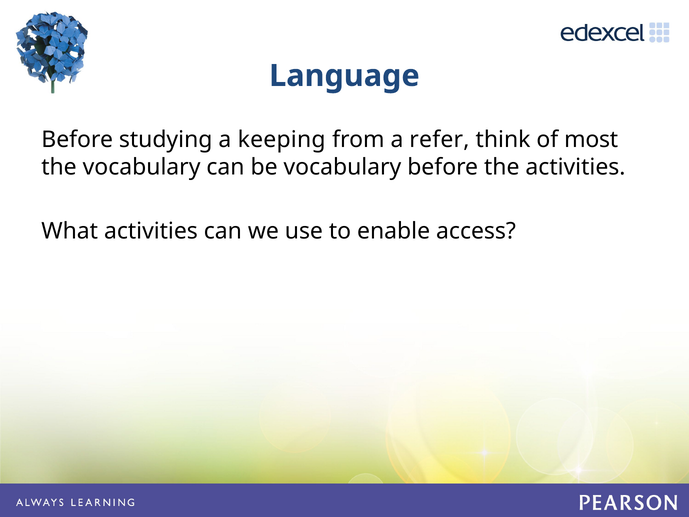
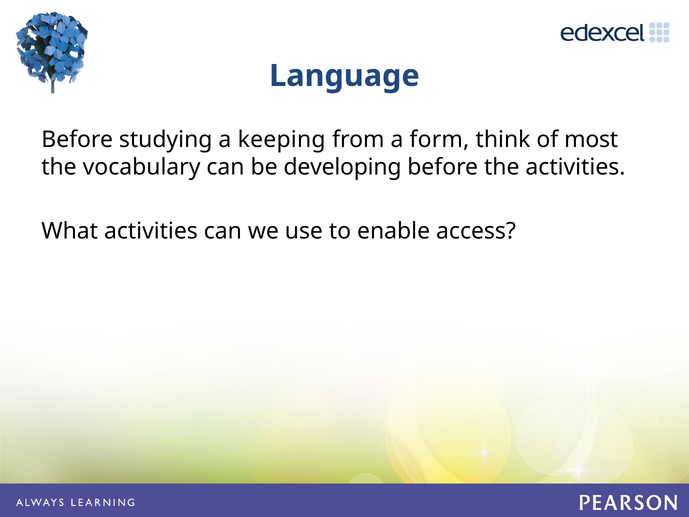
refer: refer -> form
be vocabulary: vocabulary -> developing
